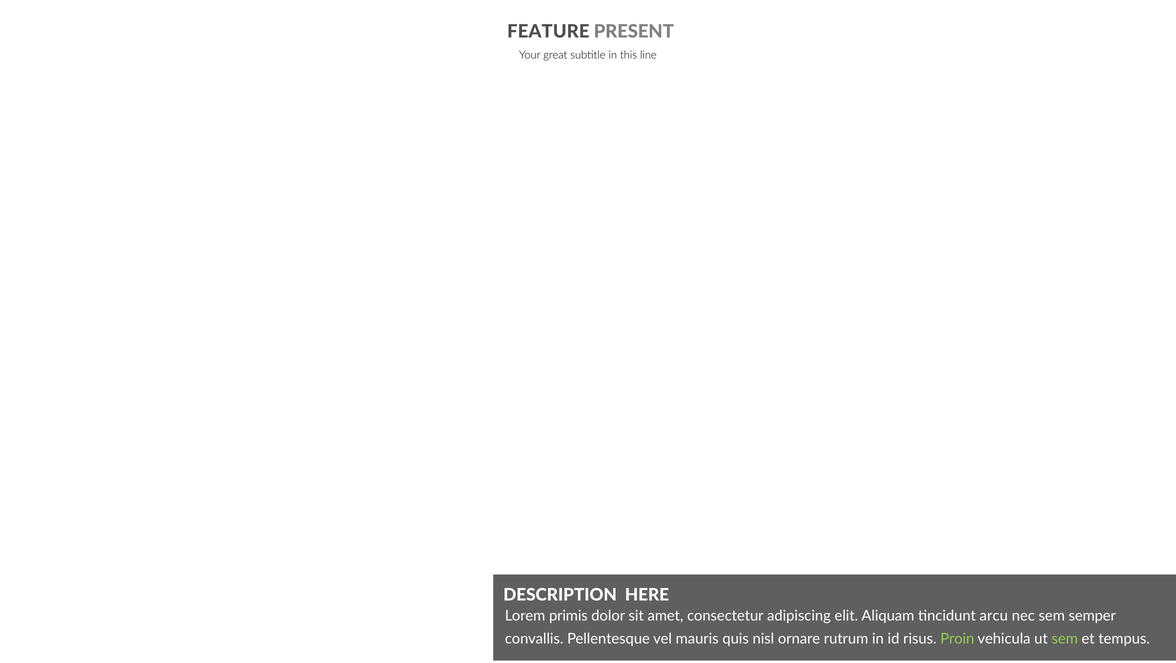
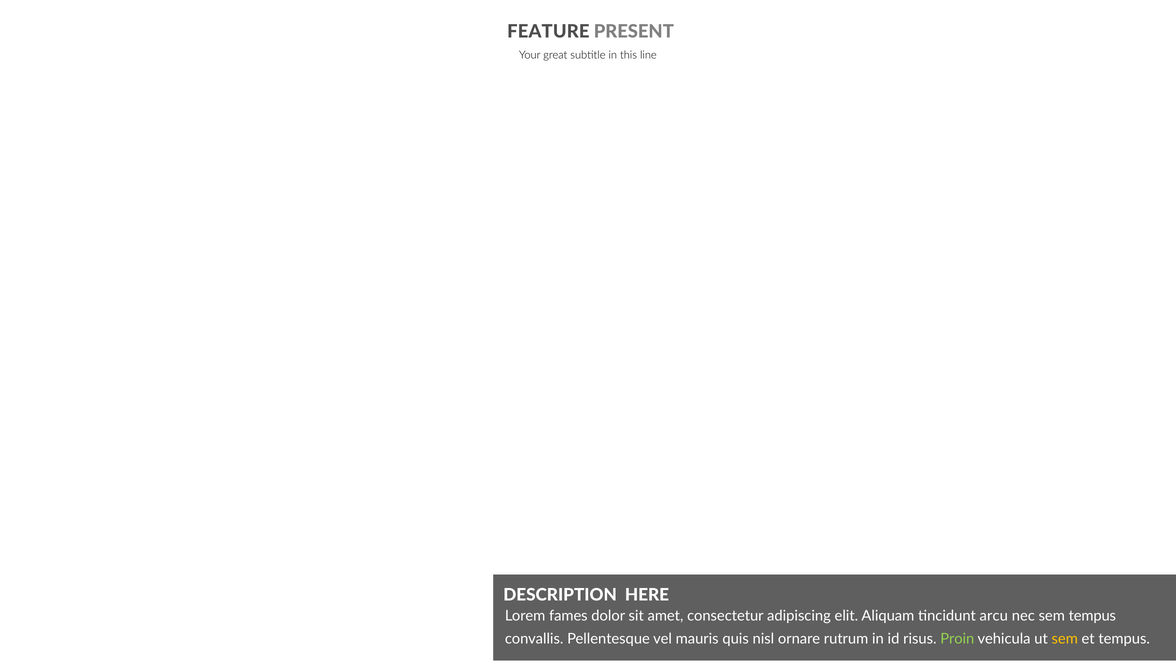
primis: primis -> fames
sem semper: semper -> tempus
sem at (1065, 639) colour: light green -> yellow
